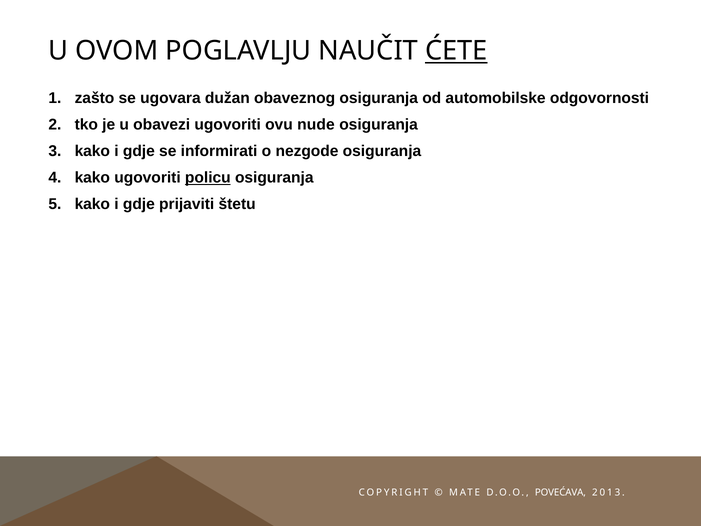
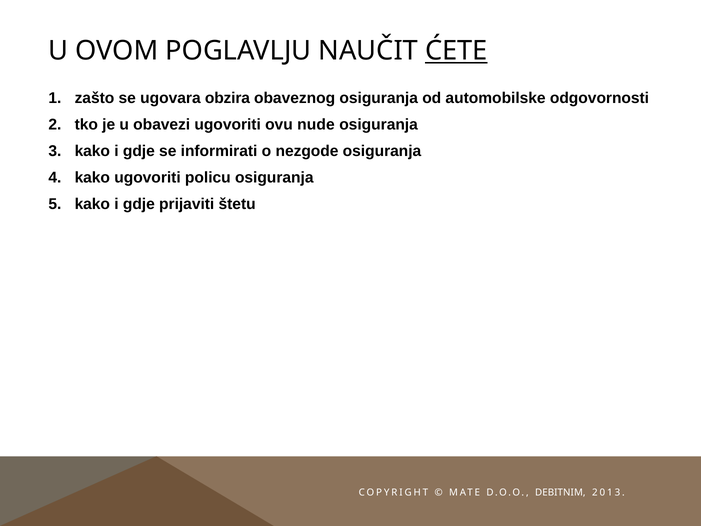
dužan: dužan -> obzira
policu underline: present -> none
POVEĆAVA: POVEĆAVA -> DEBITNIM
